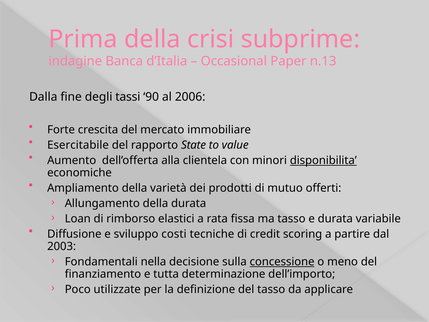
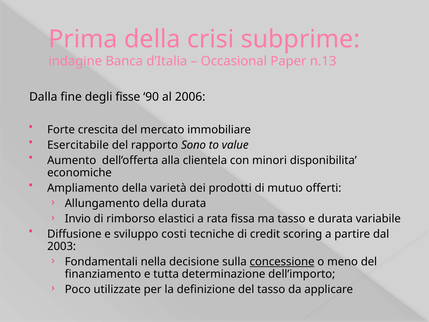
tassi: tassi -> fisse
State: State -> Sono
disponibilita underline: present -> none
Loan: Loan -> Invio
